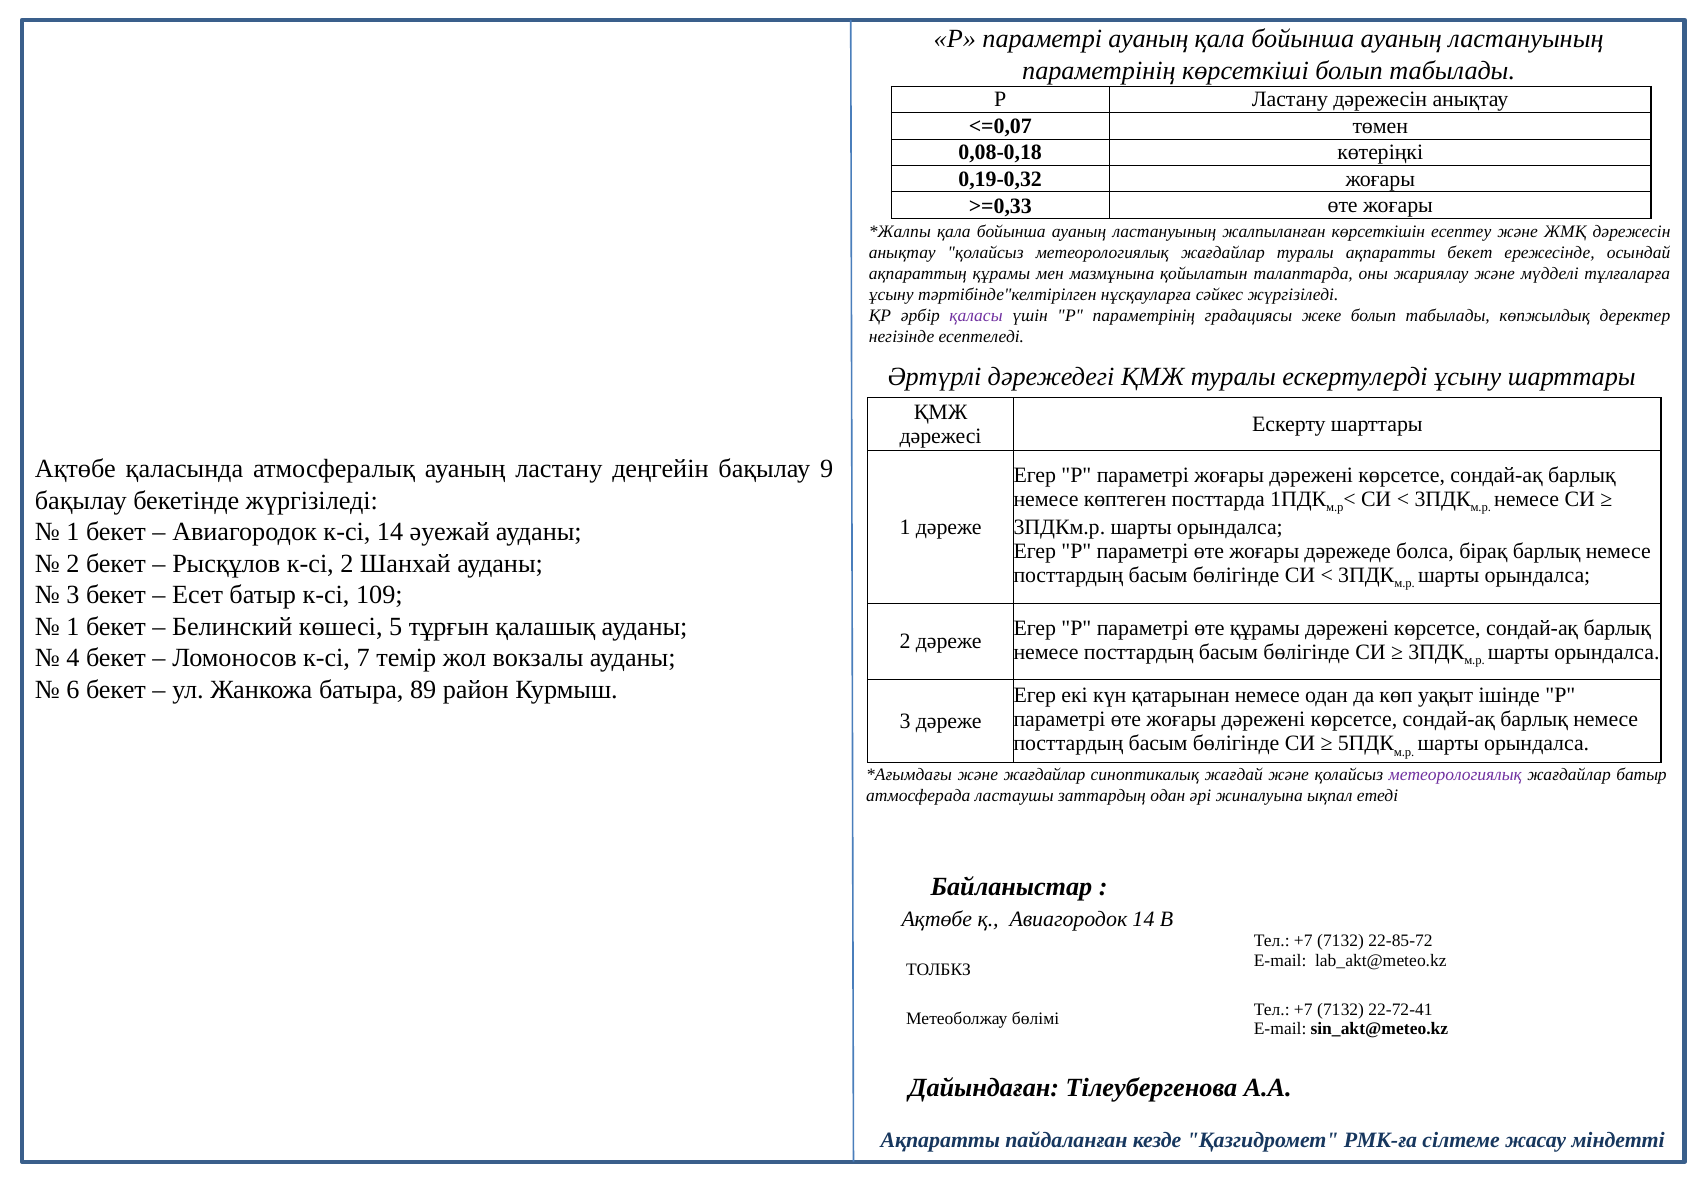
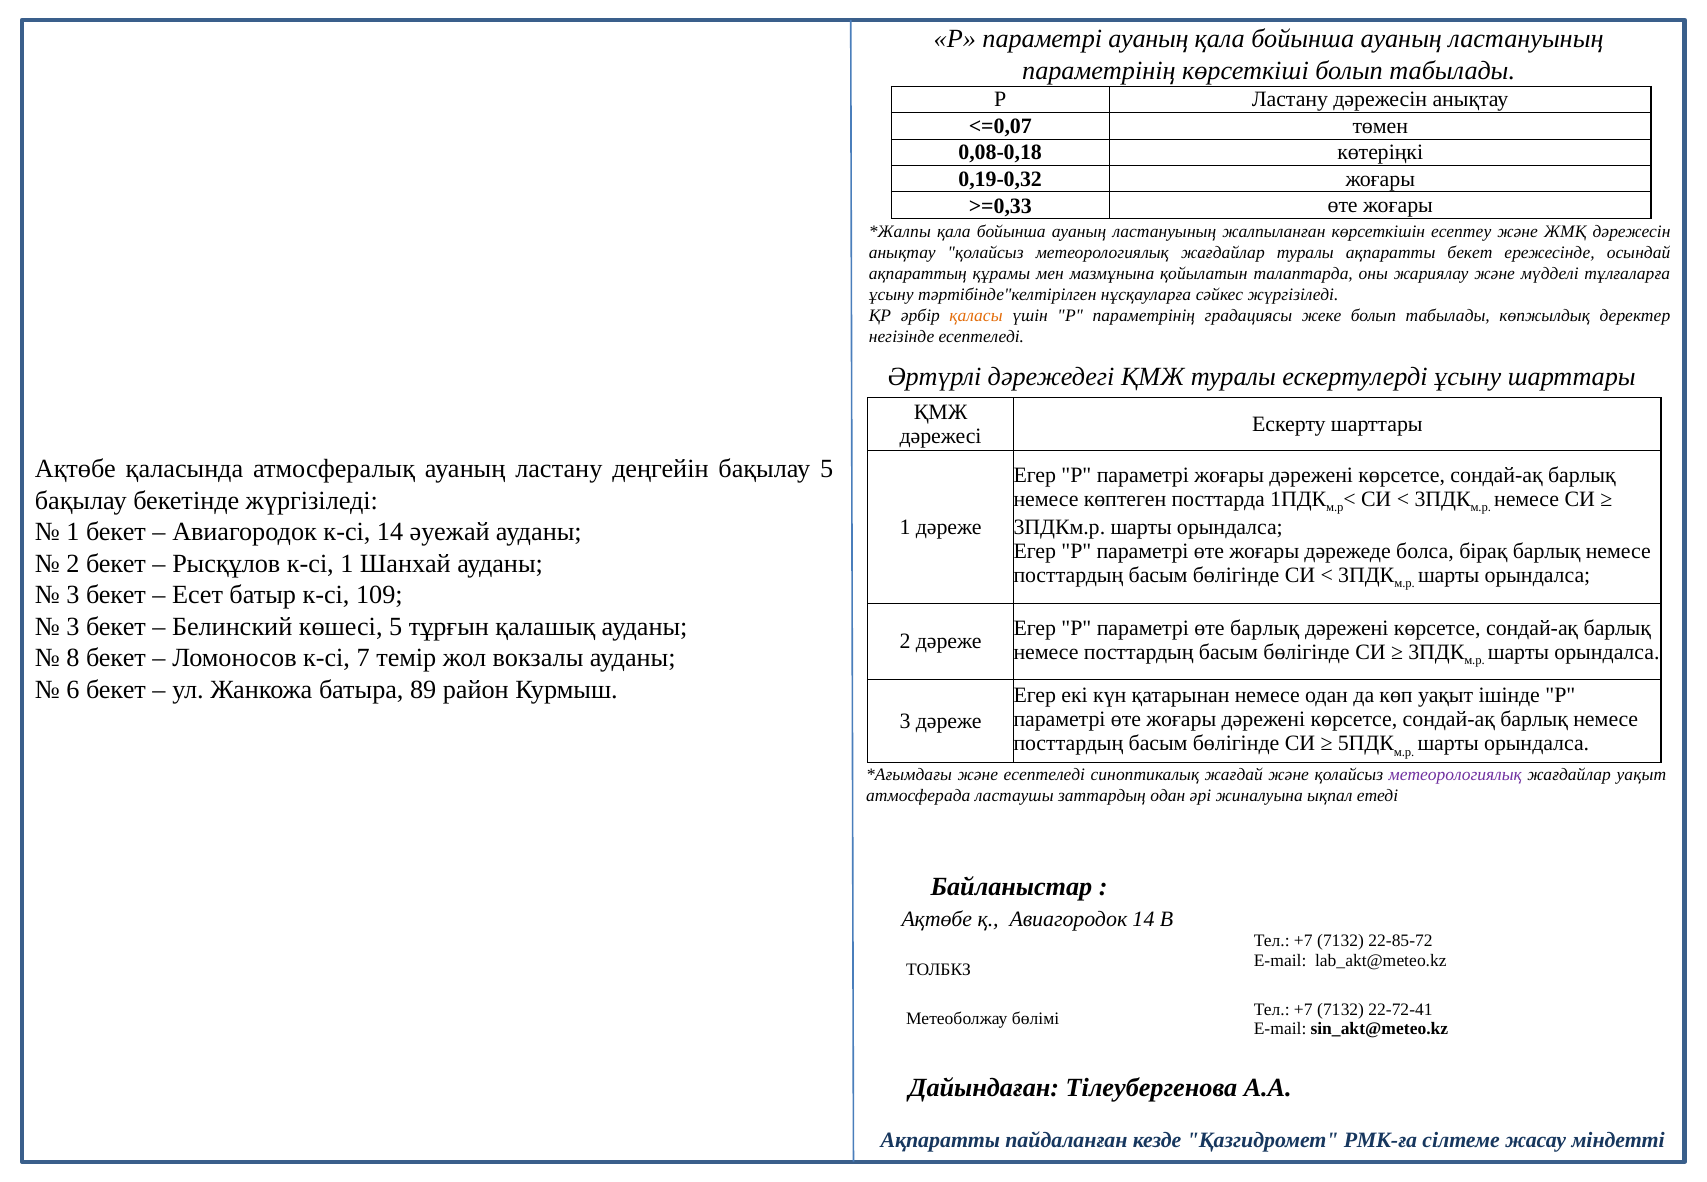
қаласы colour: purple -> orange
бақылау 9: 9 -> 5
к-сі 2: 2 -> 1
1 at (73, 627): 1 -> 3
өте құрамы: құрамы -> барлық
4: 4 -> 8
және жағдайлар: жағдайлар -> есептеледі
жағдайлар батыр: батыр -> уақыт
